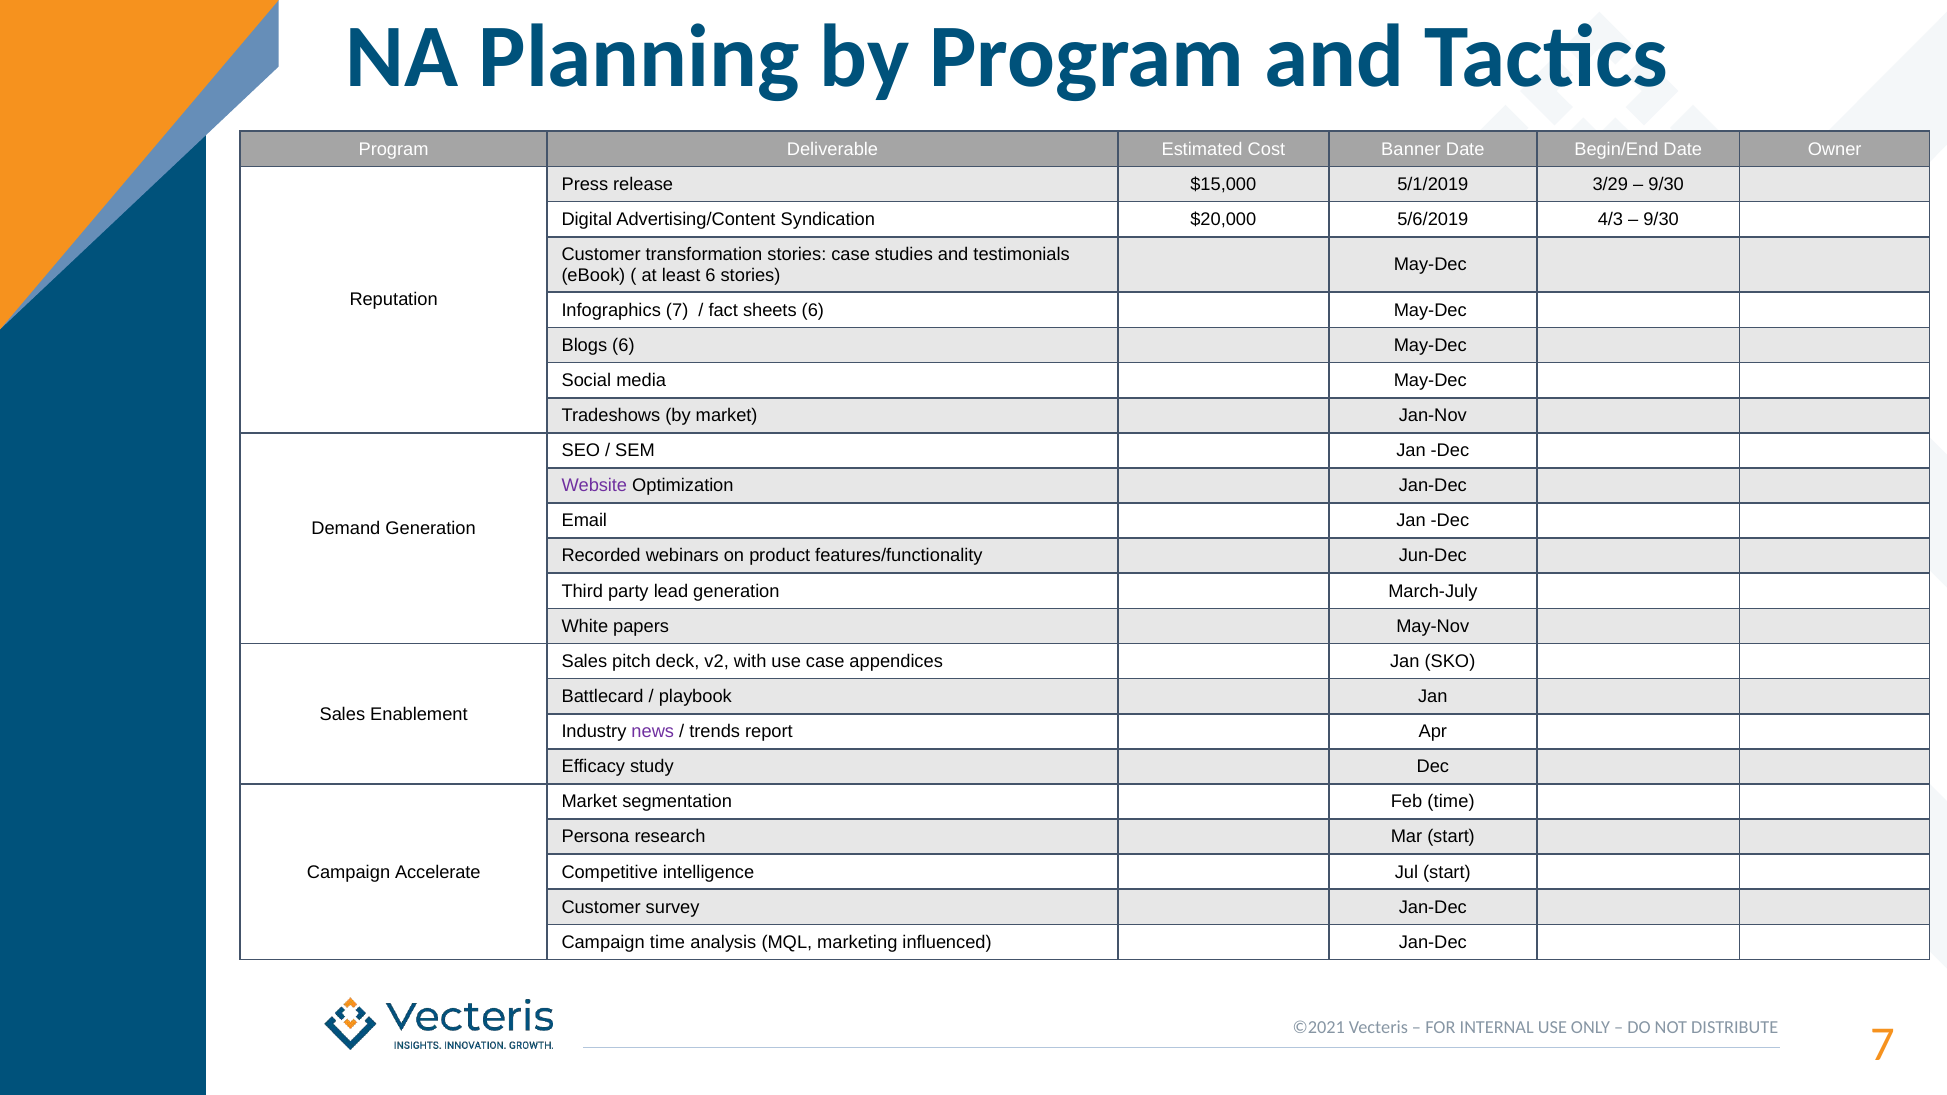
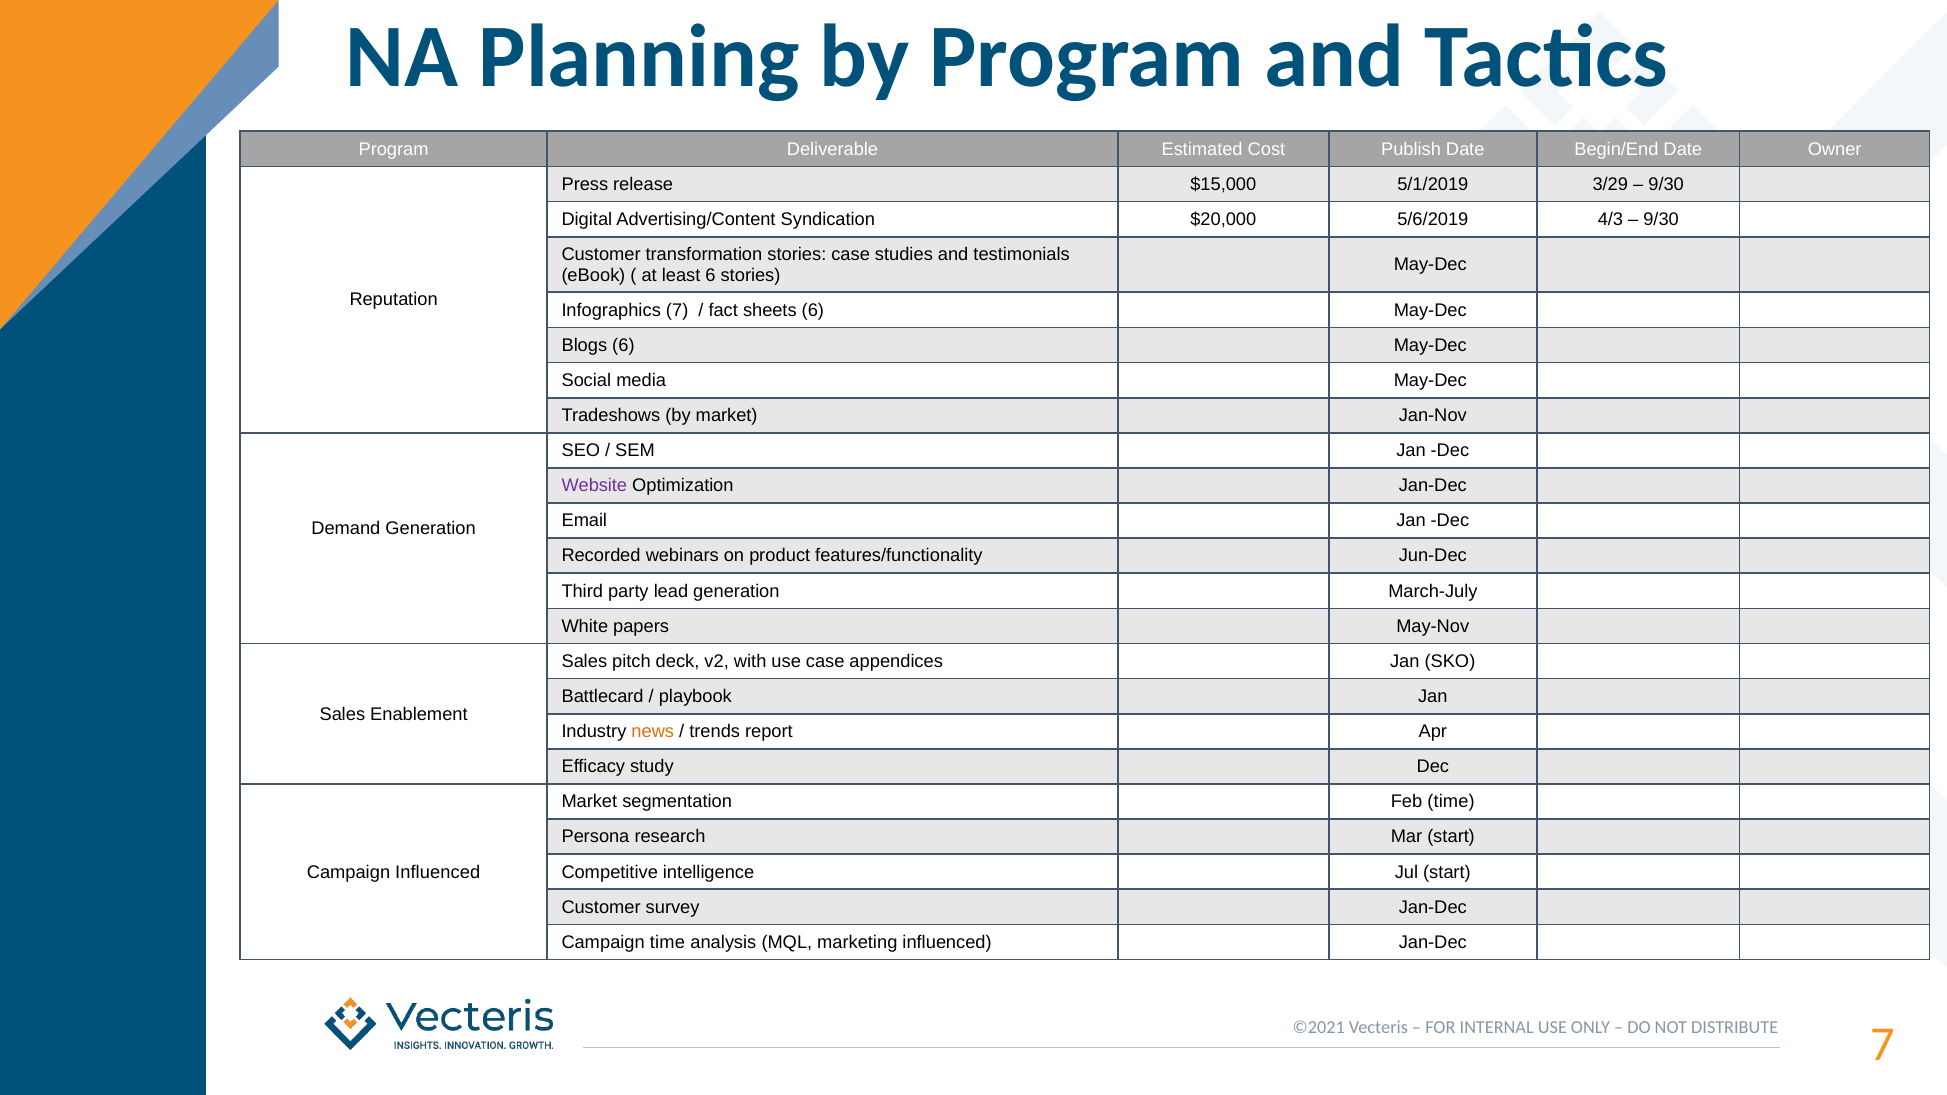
Banner: Banner -> Publish
news colour: purple -> orange
Campaign Accelerate: Accelerate -> Influenced
